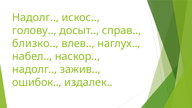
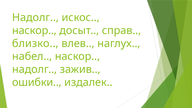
голову at (34, 31): голову -> наскор
ошибок: ошибок -> ошибки
